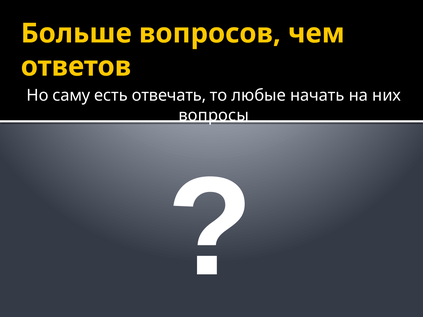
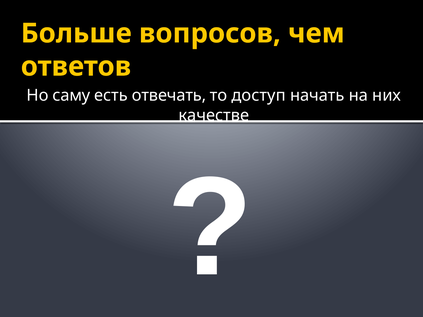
любые: любые -> доступ
вопросы: вопросы -> качестве
